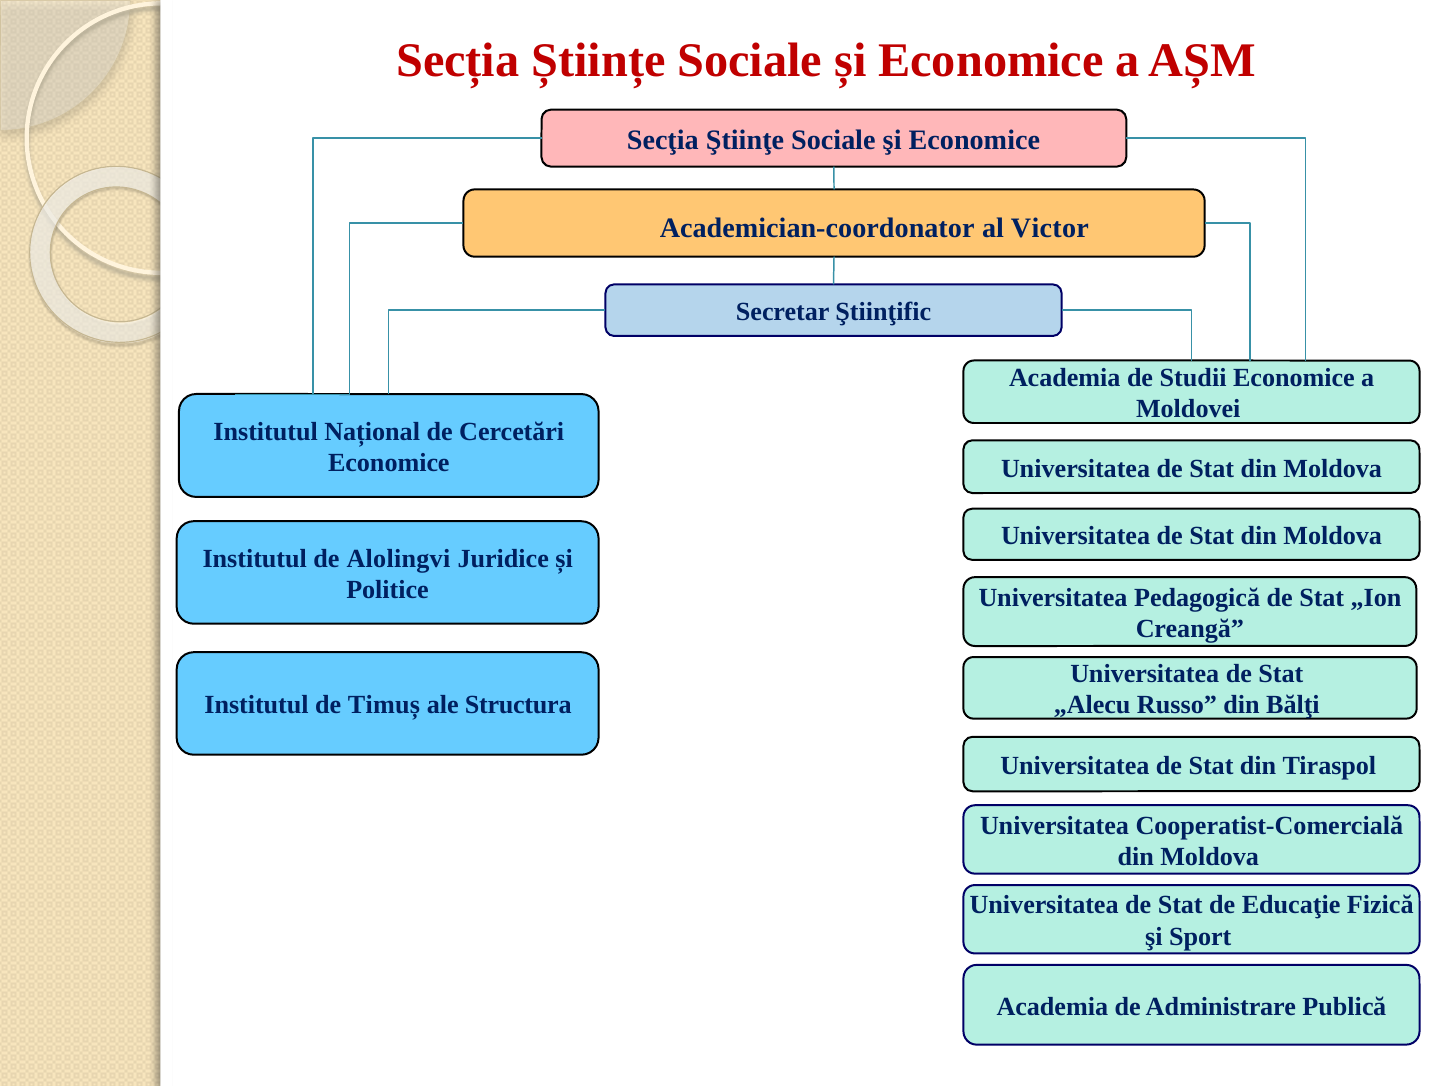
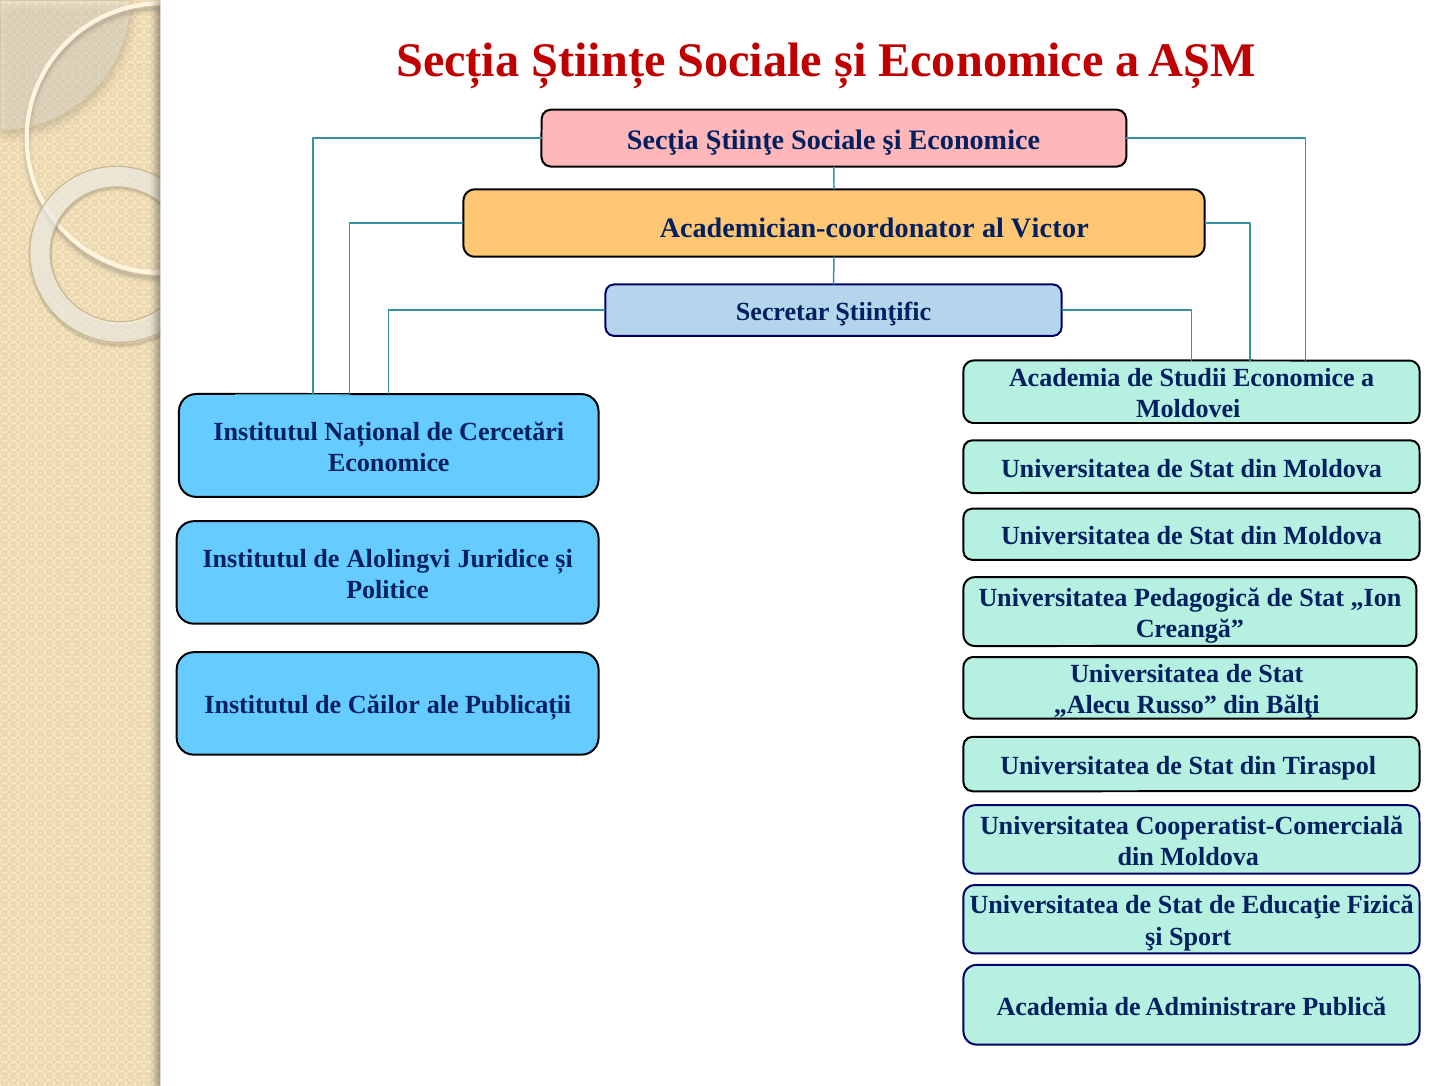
Timuș: Timuș -> Căilor
Structura: Structura -> Publicații
